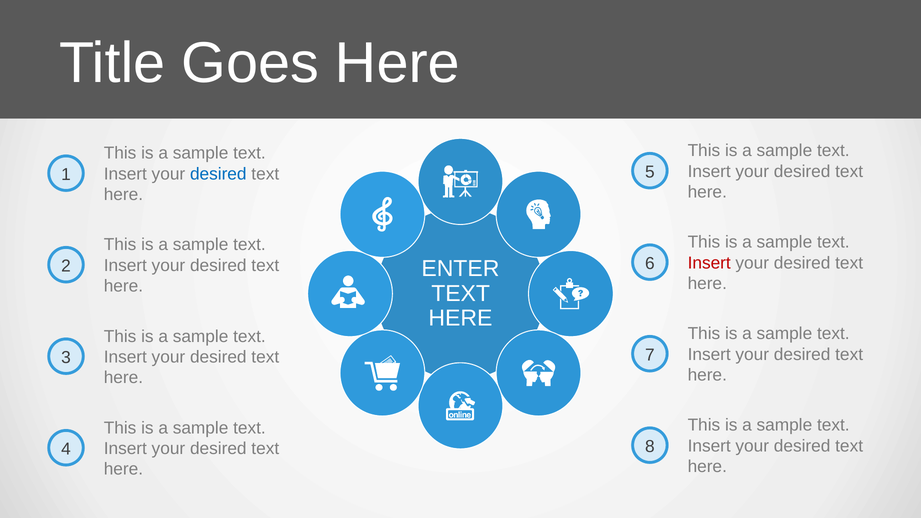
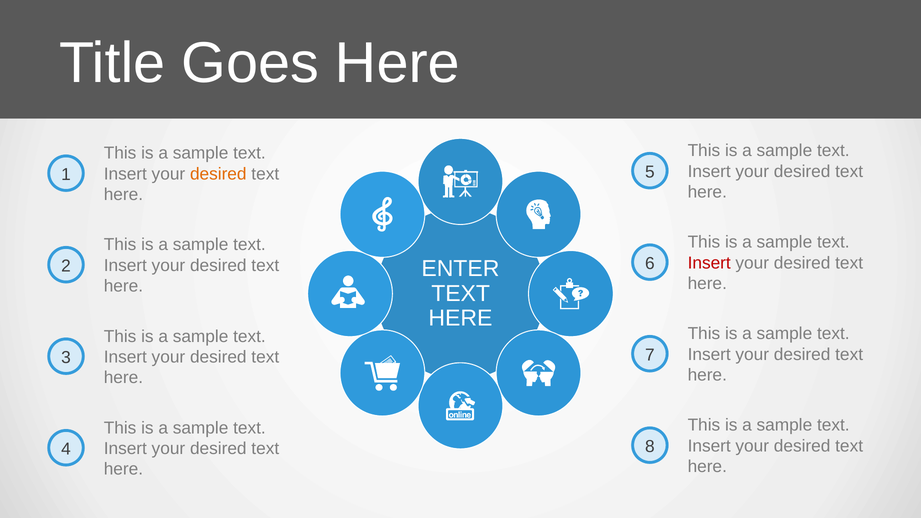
desired at (218, 174) colour: blue -> orange
